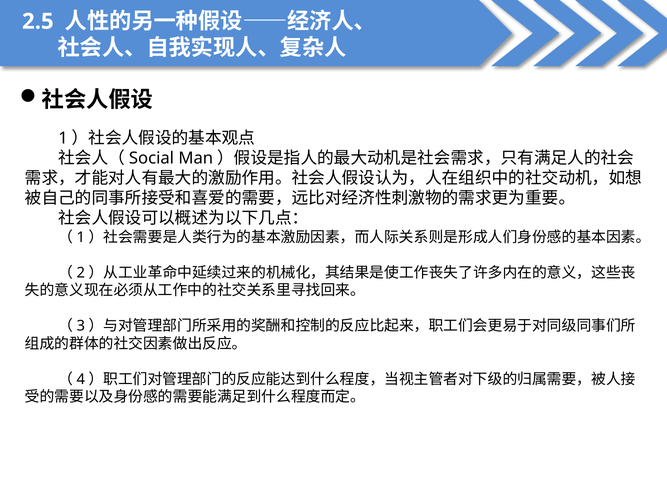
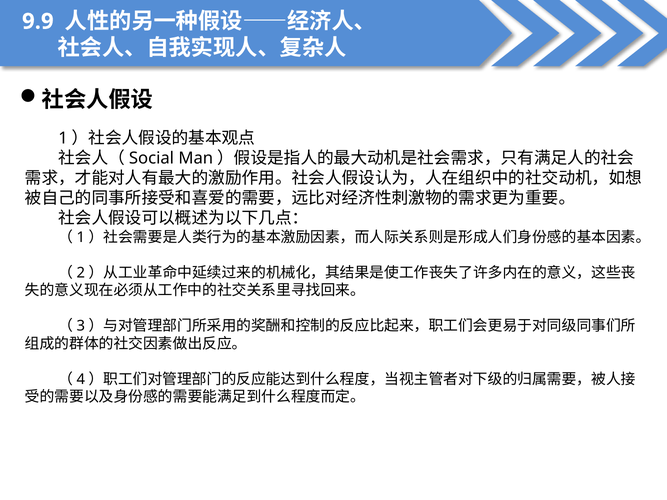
2.5: 2.5 -> 9.9
